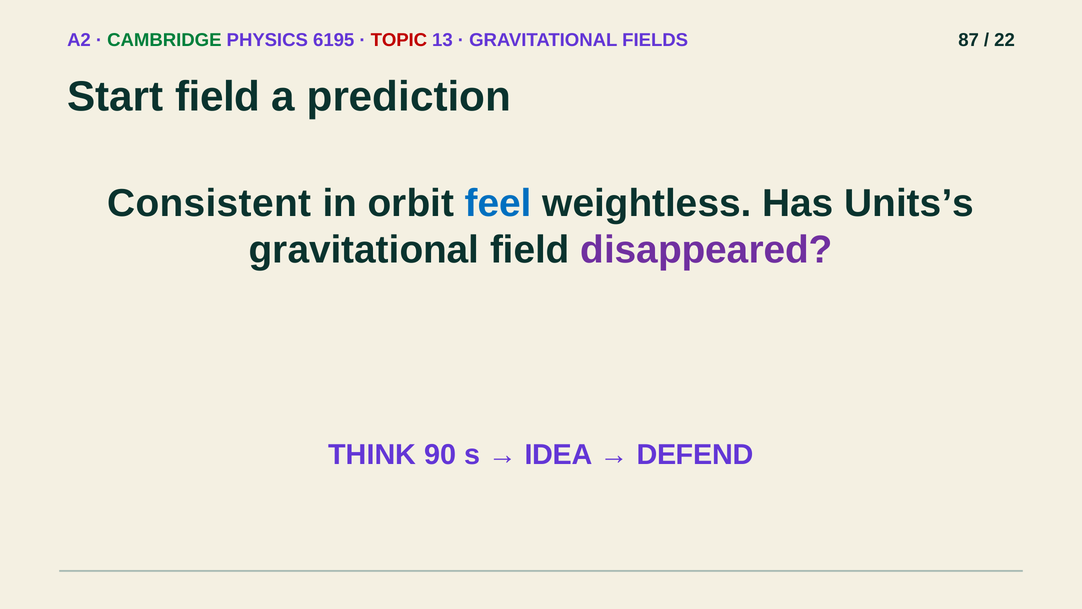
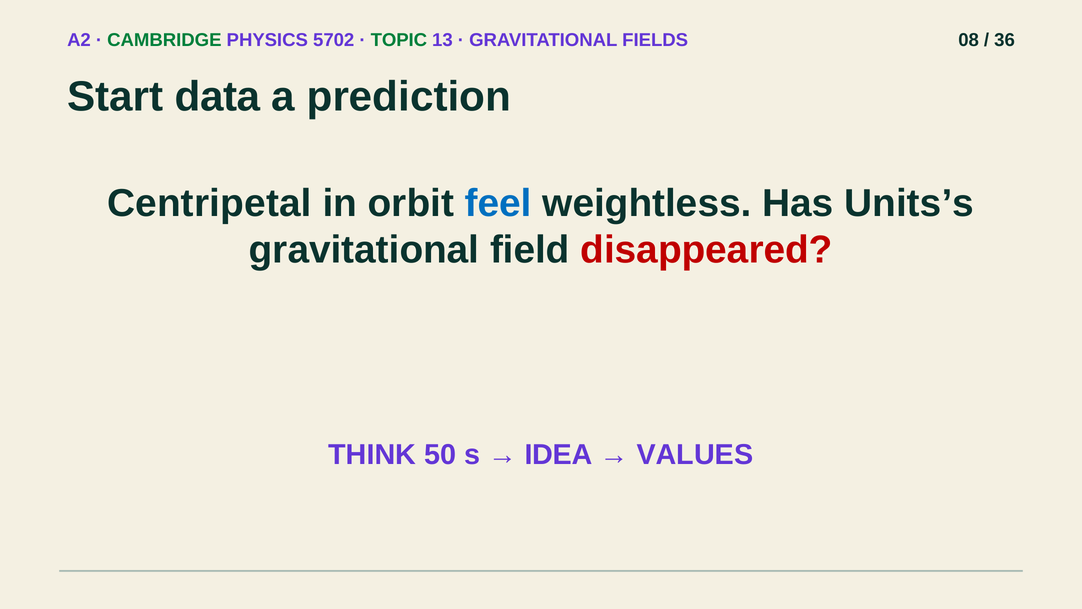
6195: 6195 -> 5702
TOPIC colour: red -> green
87: 87 -> 08
22: 22 -> 36
Start field: field -> data
Consistent: Consistent -> Centripetal
disappeared colour: purple -> red
90: 90 -> 50
DEFEND: DEFEND -> VALUES
